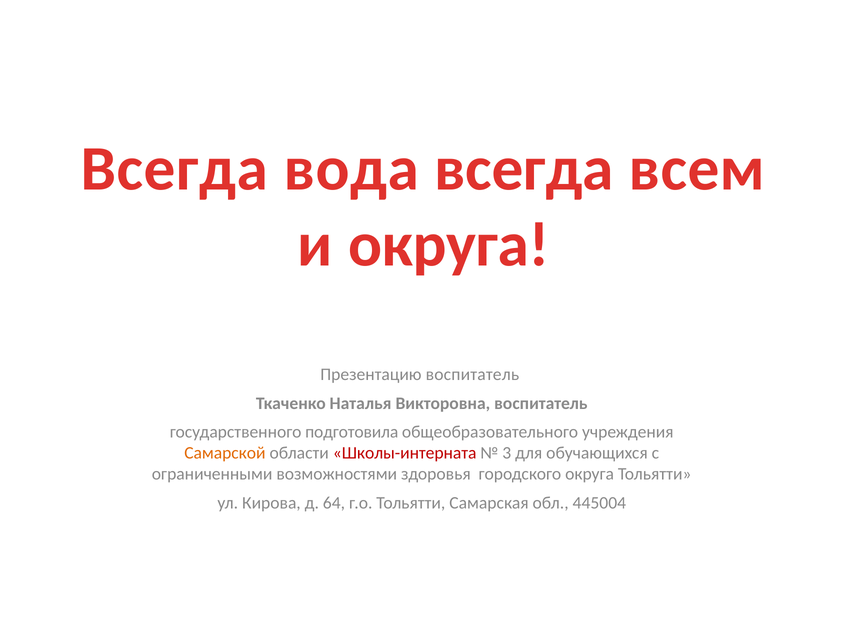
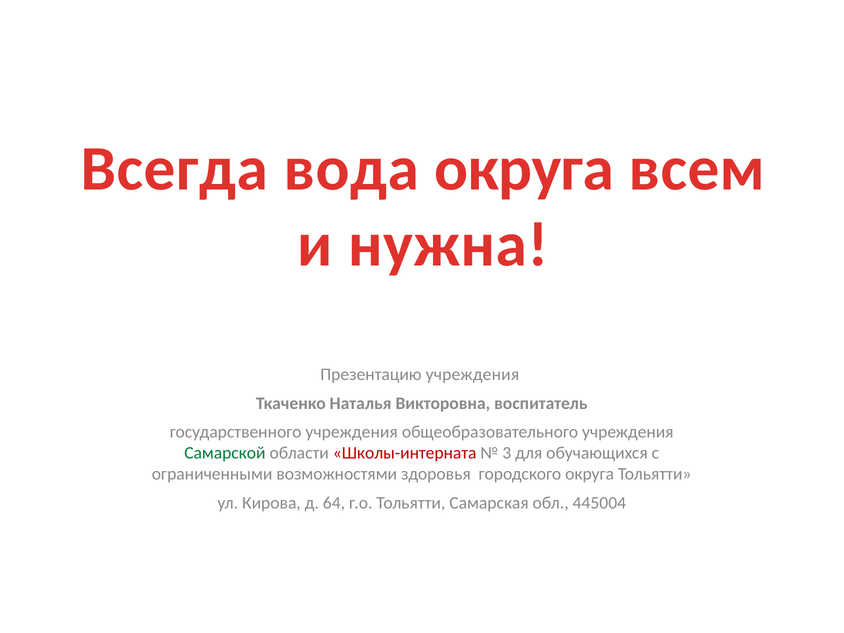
вода всегда: всегда -> округа
и округа: округа -> нужна
Презентацию воспитатель: воспитатель -> учреждения
государственного подготовила: подготовила -> учреждения
Самарской colour: orange -> green
